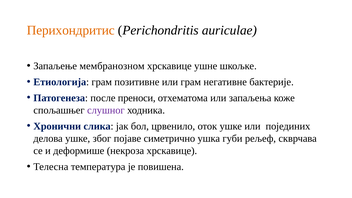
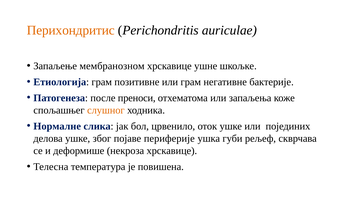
слушног colour: purple -> orange
Хронични: Хронични -> Нормалне
симетрично: симетрично -> периферије
